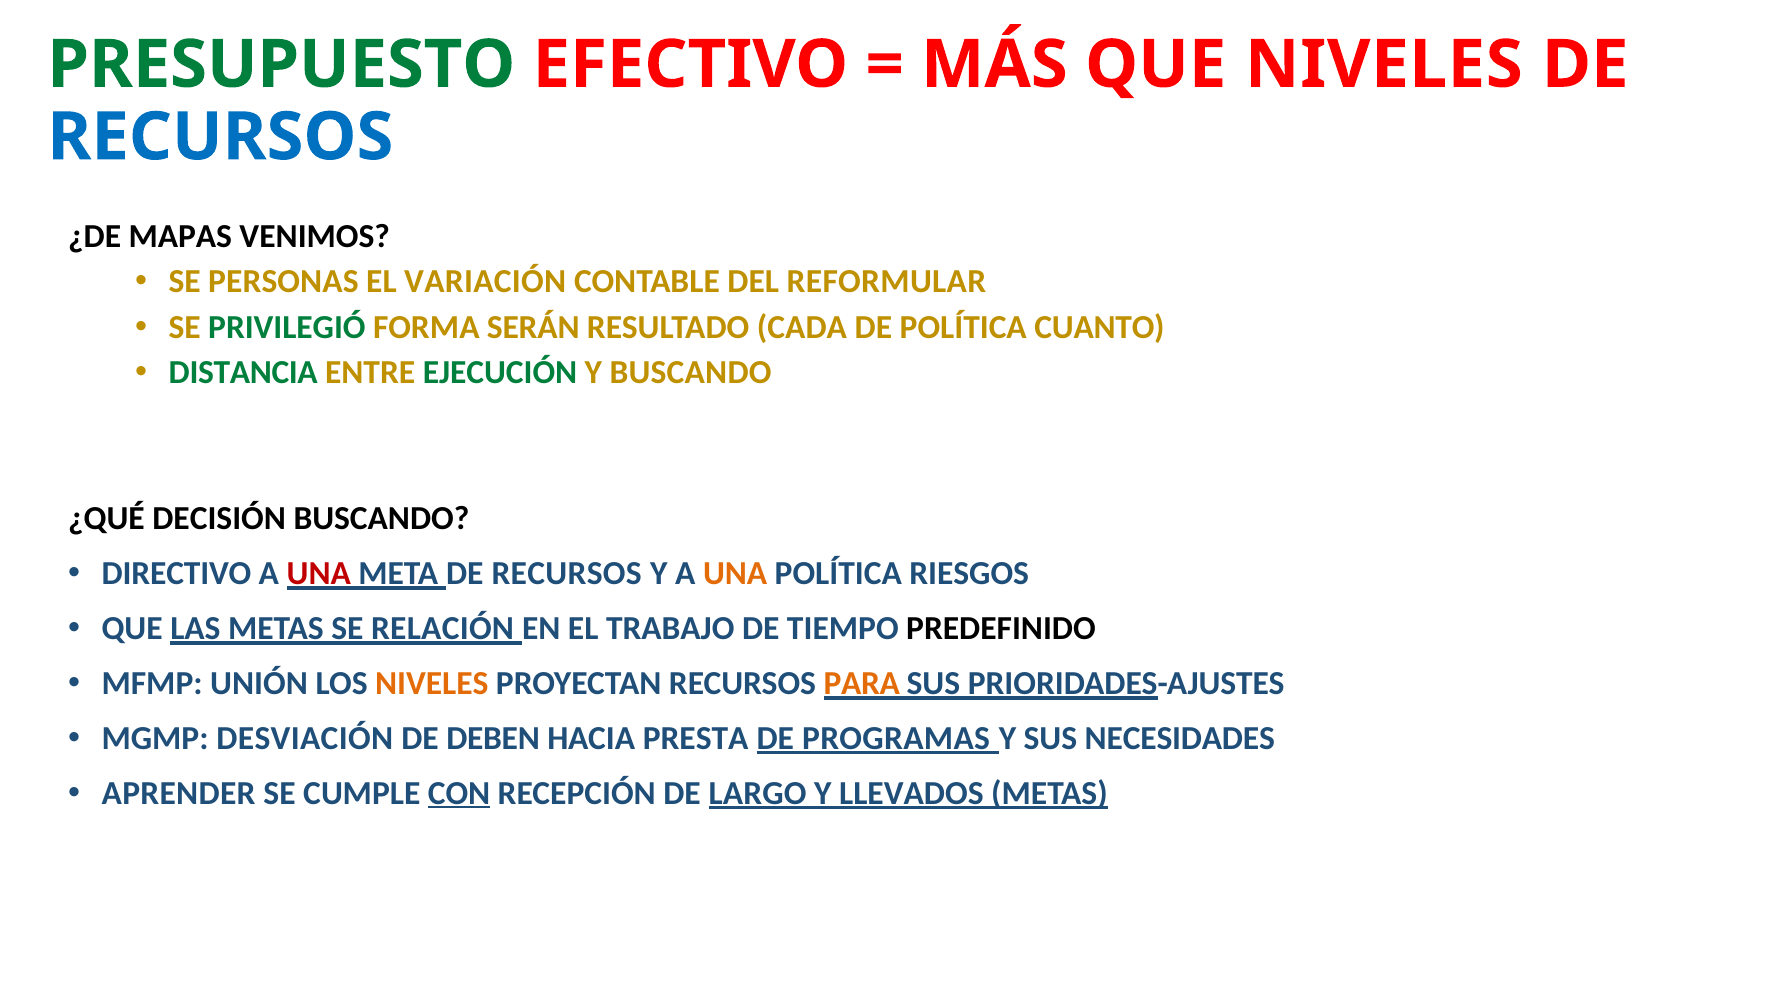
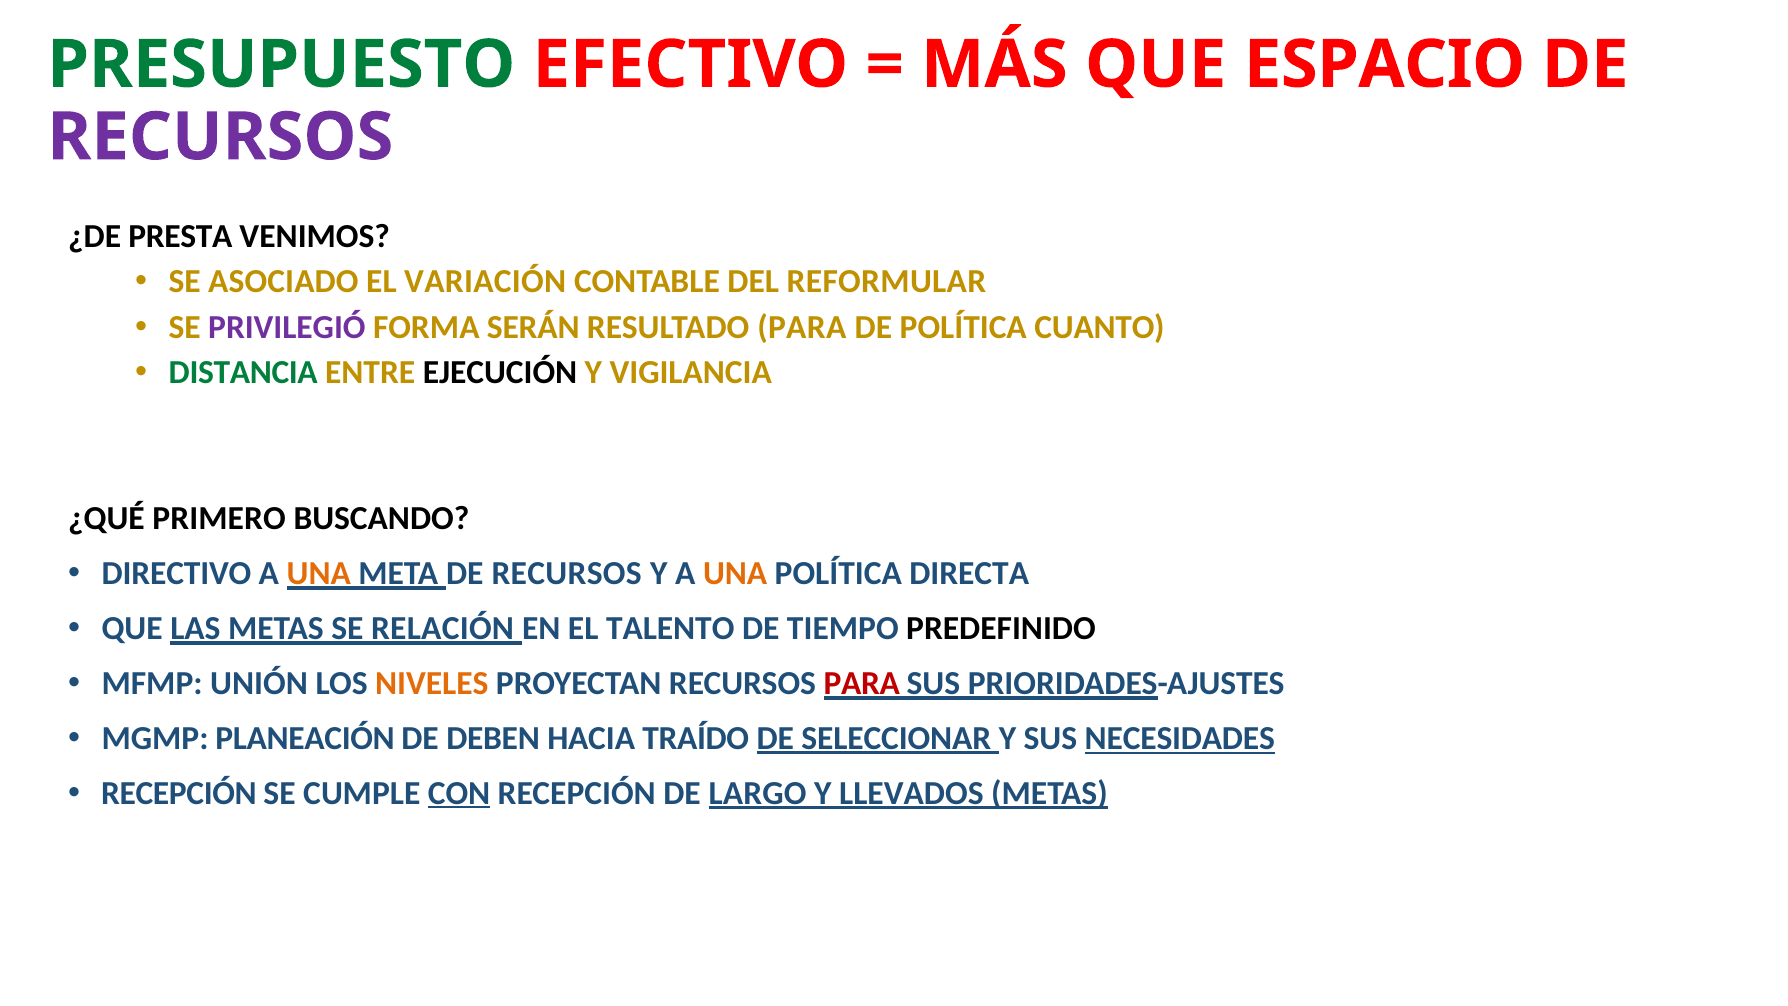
QUE NIVELES: NIVELES -> ESPACIO
RECURSOS at (220, 137) colour: blue -> purple
MAPAS: MAPAS -> PRESTA
PERSONAS: PERSONAS -> ASOCIADO
PRIVILEGIÓ colour: green -> purple
RESULTADO CADA: CADA -> PARA
EJECUCIÓN colour: green -> black
Y BUSCANDO: BUSCANDO -> VIGILANCIA
DECISIÓN: DECISIÓN -> PRIMERO
UNA at (319, 573) colour: red -> orange
RIESGOS: RIESGOS -> DIRECTA
TRABAJO: TRABAJO -> TALENTO
PARA at (862, 683) colour: orange -> red
DESVIACIÓN: DESVIACIÓN -> PLANEACIÓN
PRESTA: PRESTA -> TRAÍDO
PROGRAMAS: PROGRAMAS -> SELECCIONAR
NECESIDADES underline: none -> present
APRENDER at (179, 793): APRENDER -> RECEPCIÓN
